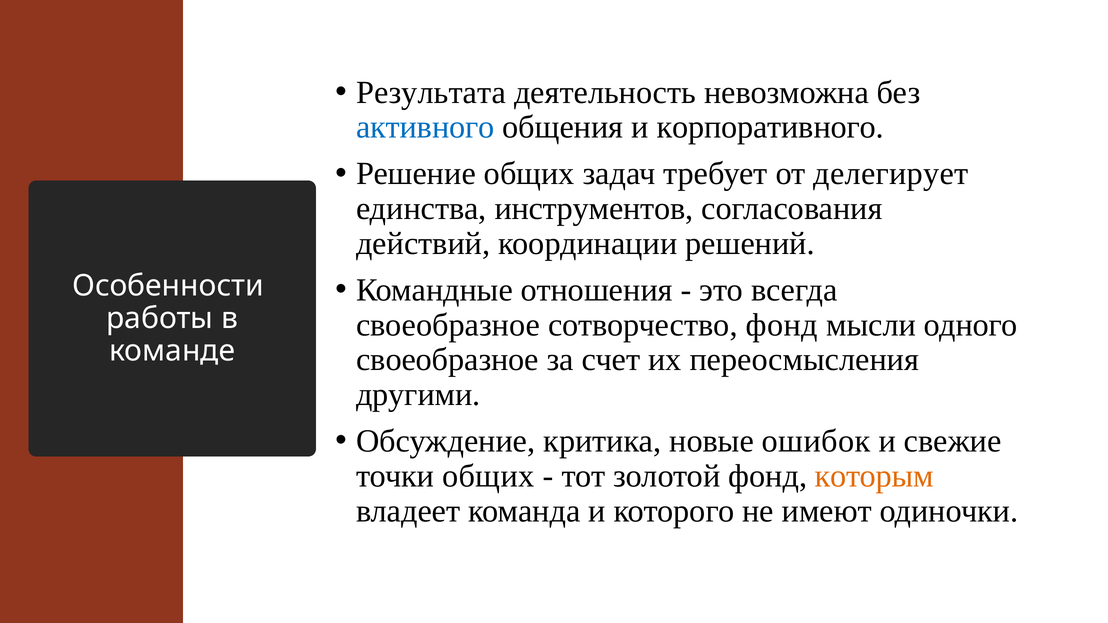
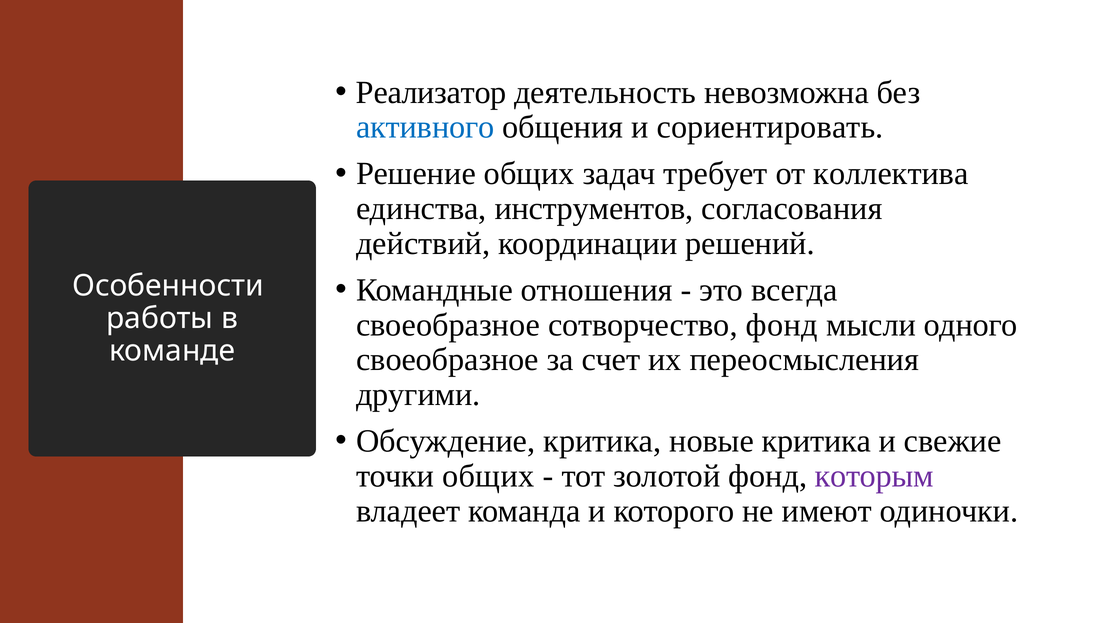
Результата: Результата -> Реализатор
корпоративного: корпоративного -> сориентировать
делегирует: делегирует -> коллектива
новые ошибок: ошибок -> критика
которым colour: orange -> purple
